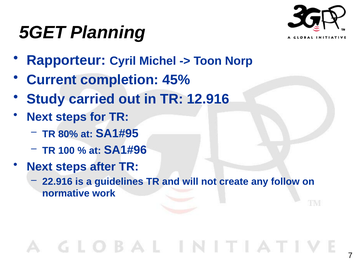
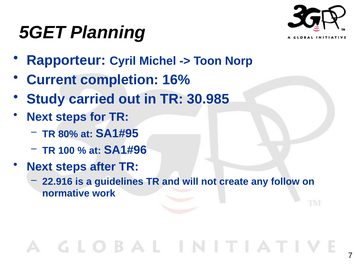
45%: 45% -> 16%
12.916: 12.916 -> 30.985
